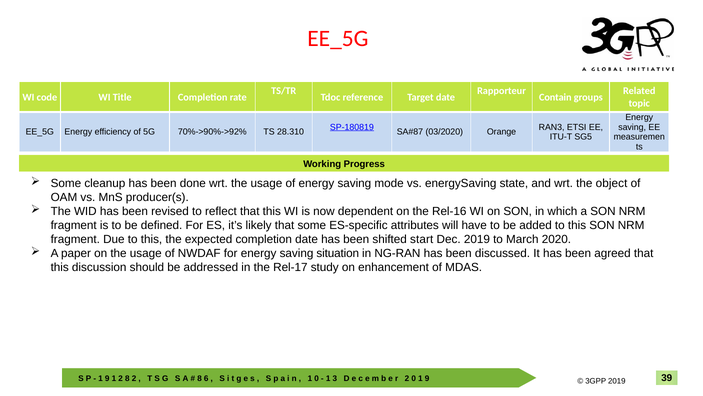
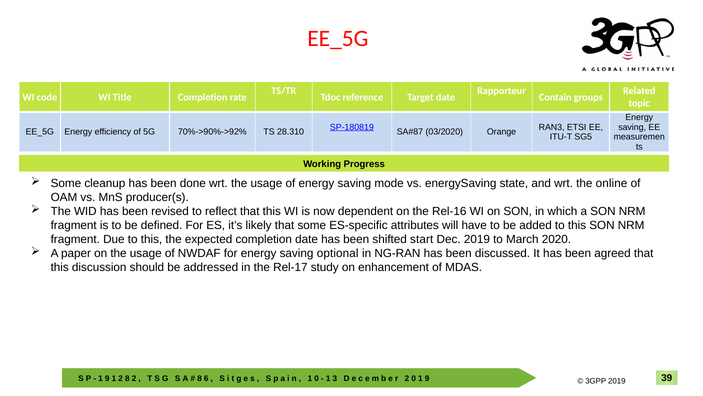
object: object -> online
situation: situation -> optional
